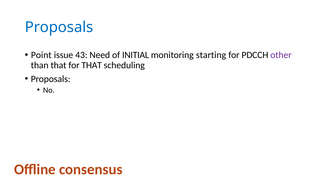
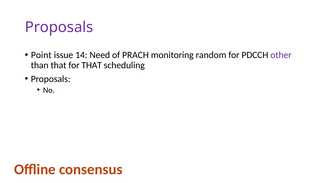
Proposals at (59, 27) colour: blue -> purple
43: 43 -> 14
INITIAL: INITIAL -> PRACH
starting: starting -> random
